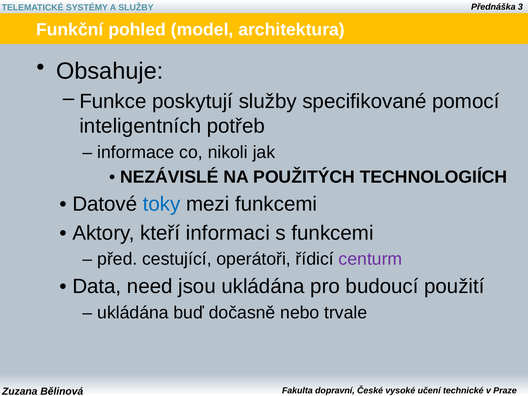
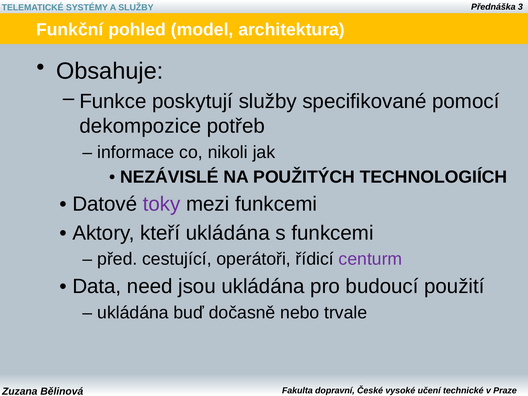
inteligentních: inteligentních -> dekompozice
toky colour: blue -> purple
kteří informaci: informaci -> ukládána
